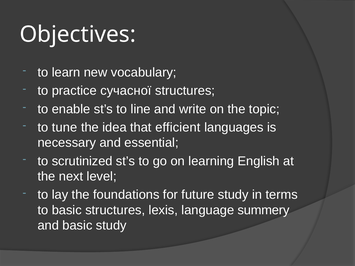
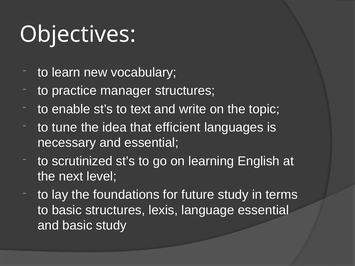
сучасної: сучасної -> manager
line: line -> text
language summery: summery -> essential
